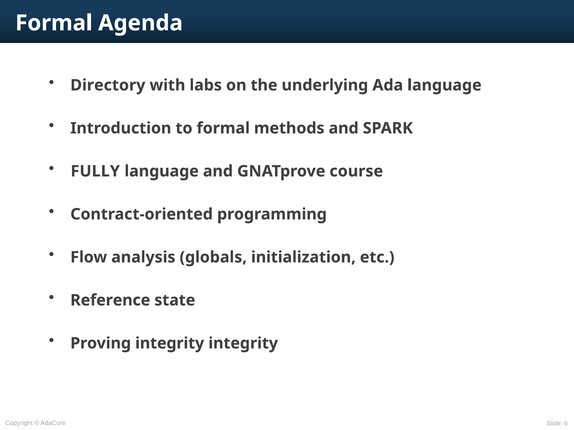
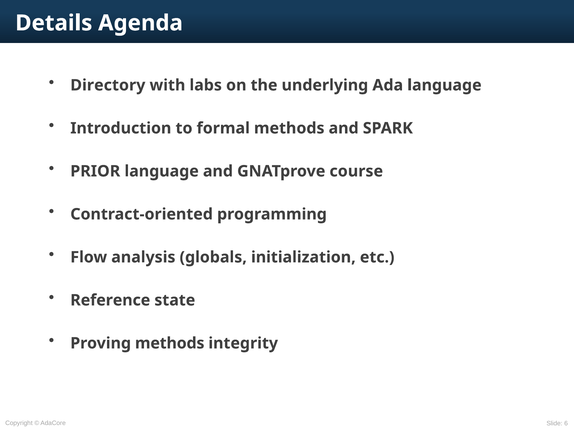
Formal at (54, 23): Formal -> Details
FULLY: FULLY -> PRIOR
Proving integrity: integrity -> methods
